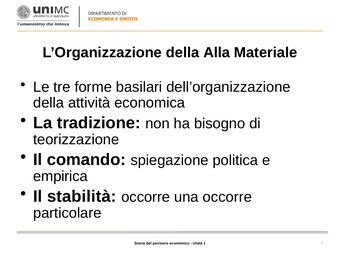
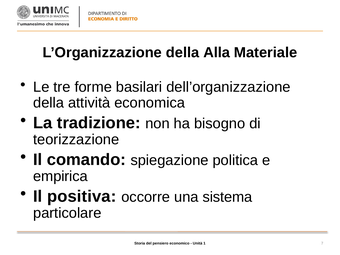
stabilità: stabilità -> positiva
una occorre: occorre -> sistema
